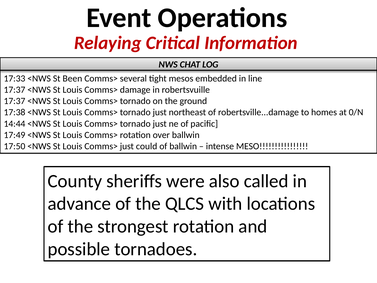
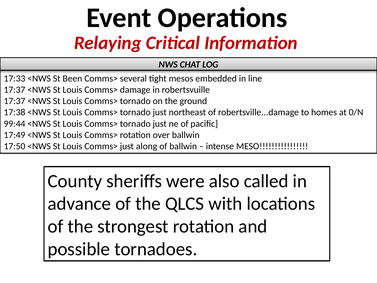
14:44: 14:44 -> 99:44
could: could -> along
